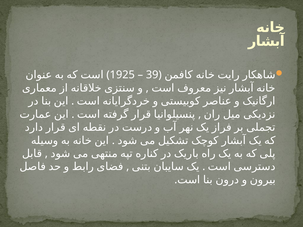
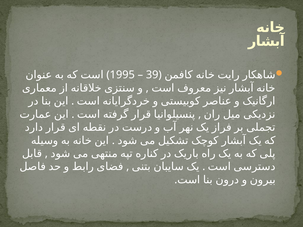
1925: 1925 -> 1995
